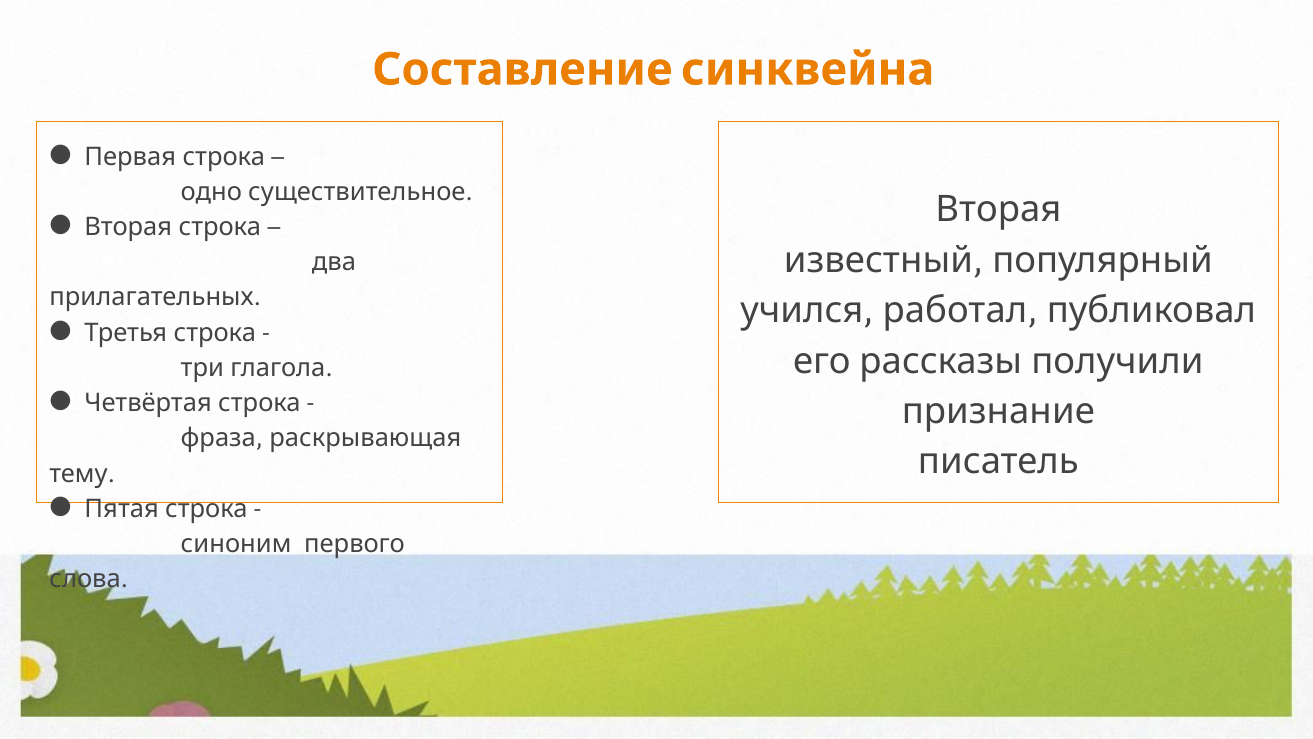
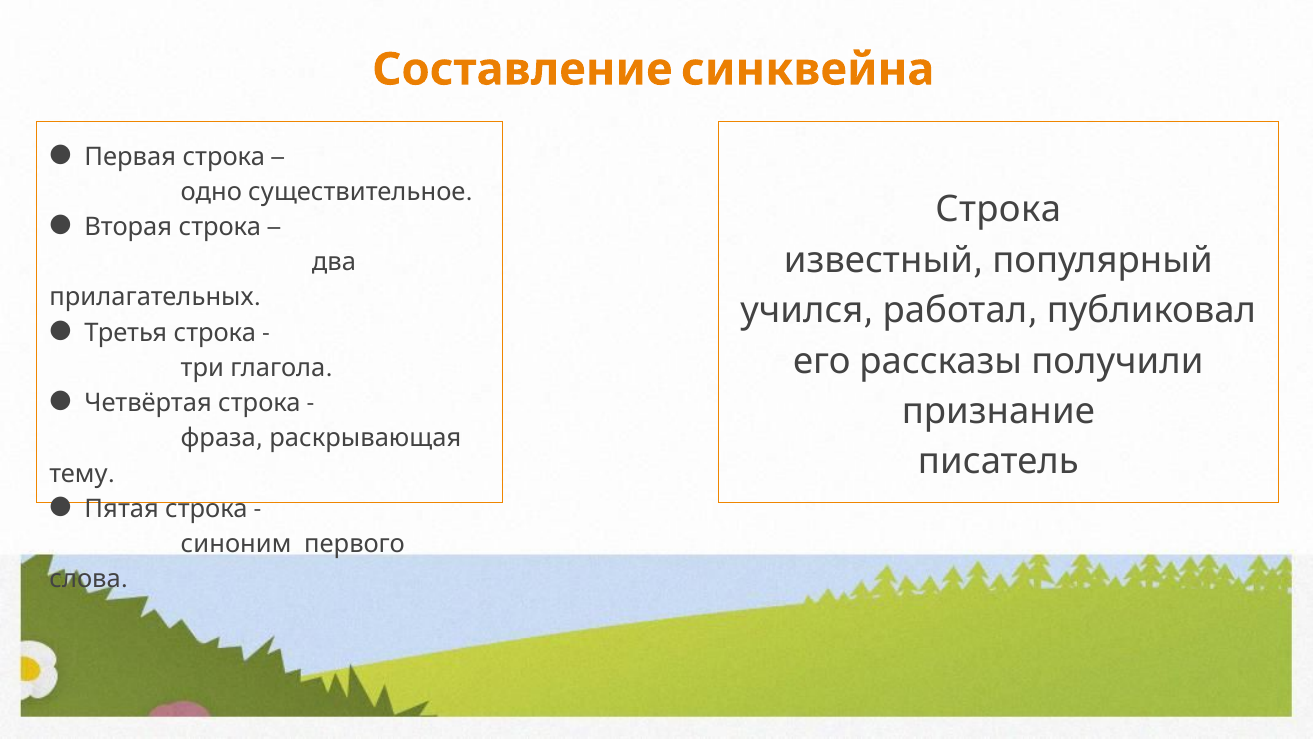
Вторая at (998, 210): Вторая -> Строка
